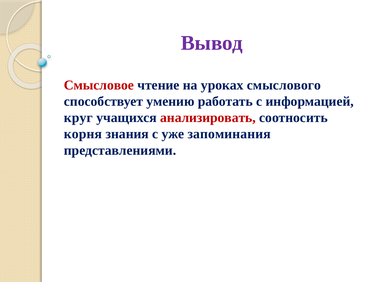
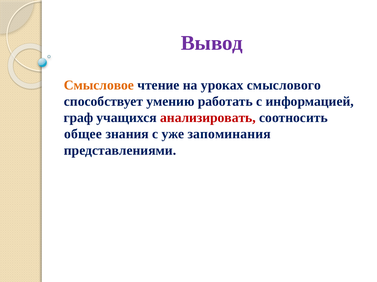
Смысловое colour: red -> orange
круг: круг -> граф
корня: корня -> общее
